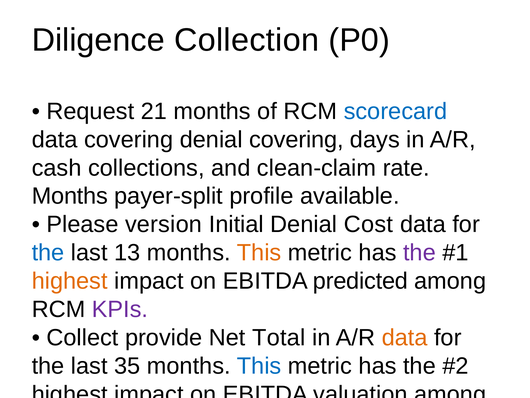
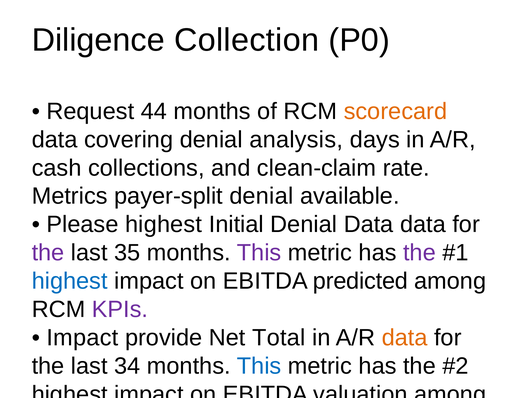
21: 21 -> 44
scorecard colour: blue -> orange
denial covering: covering -> analysis
Months at (70, 196): Months -> Metrics
payer-split profile: profile -> denial
Please version: version -> highest
Denial Cost: Cost -> Data
the at (48, 253) colour: blue -> purple
13: 13 -> 35
This at (259, 253) colour: orange -> purple
highest at (70, 281) colour: orange -> blue
Collect at (82, 337): Collect -> Impact
35: 35 -> 34
